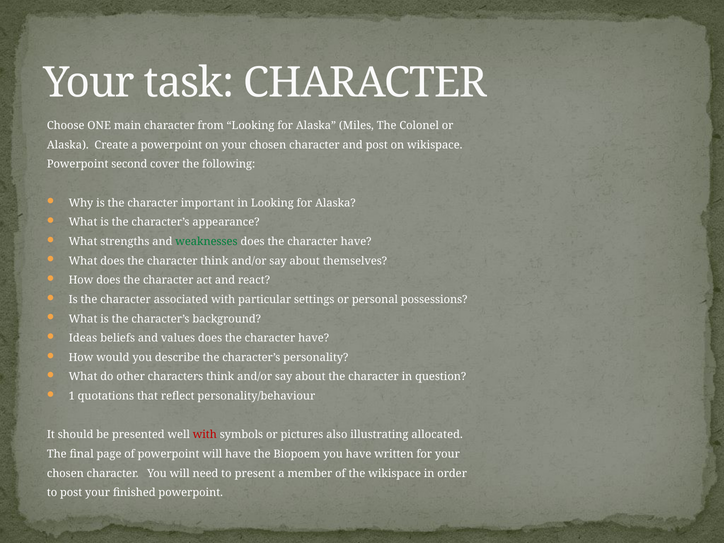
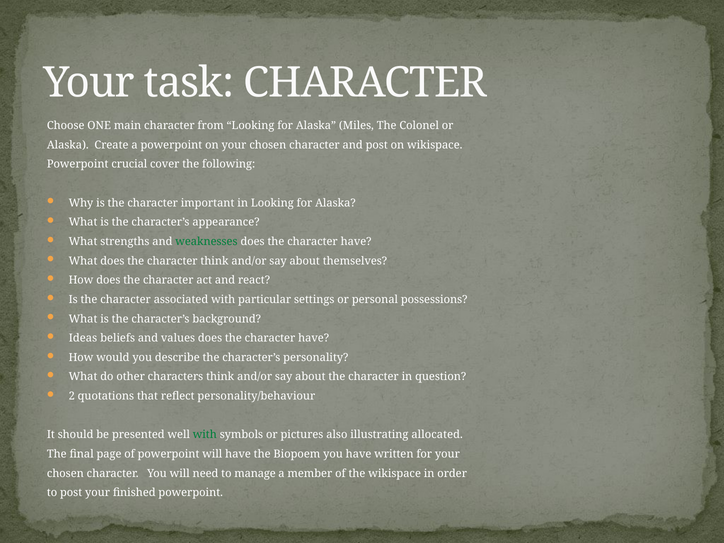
second: second -> crucial
1: 1 -> 2
with at (205, 435) colour: red -> green
present: present -> manage
